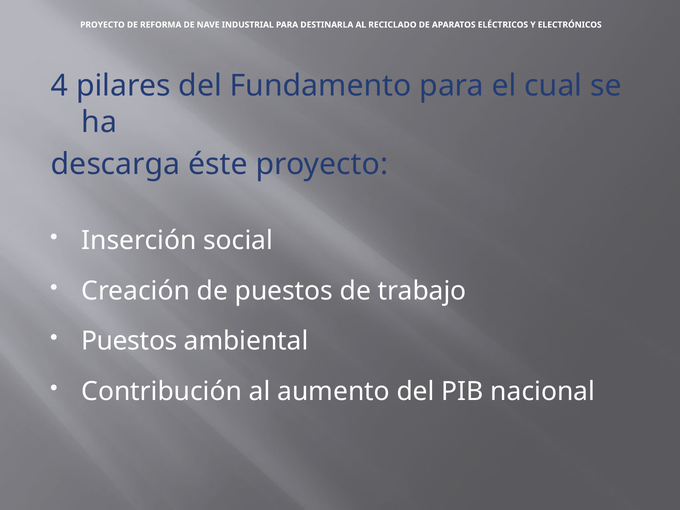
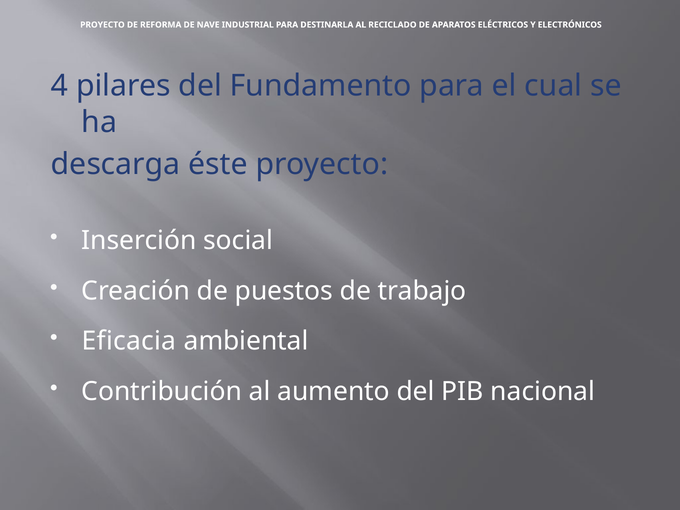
Puestos at (129, 341): Puestos -> Eficacia
